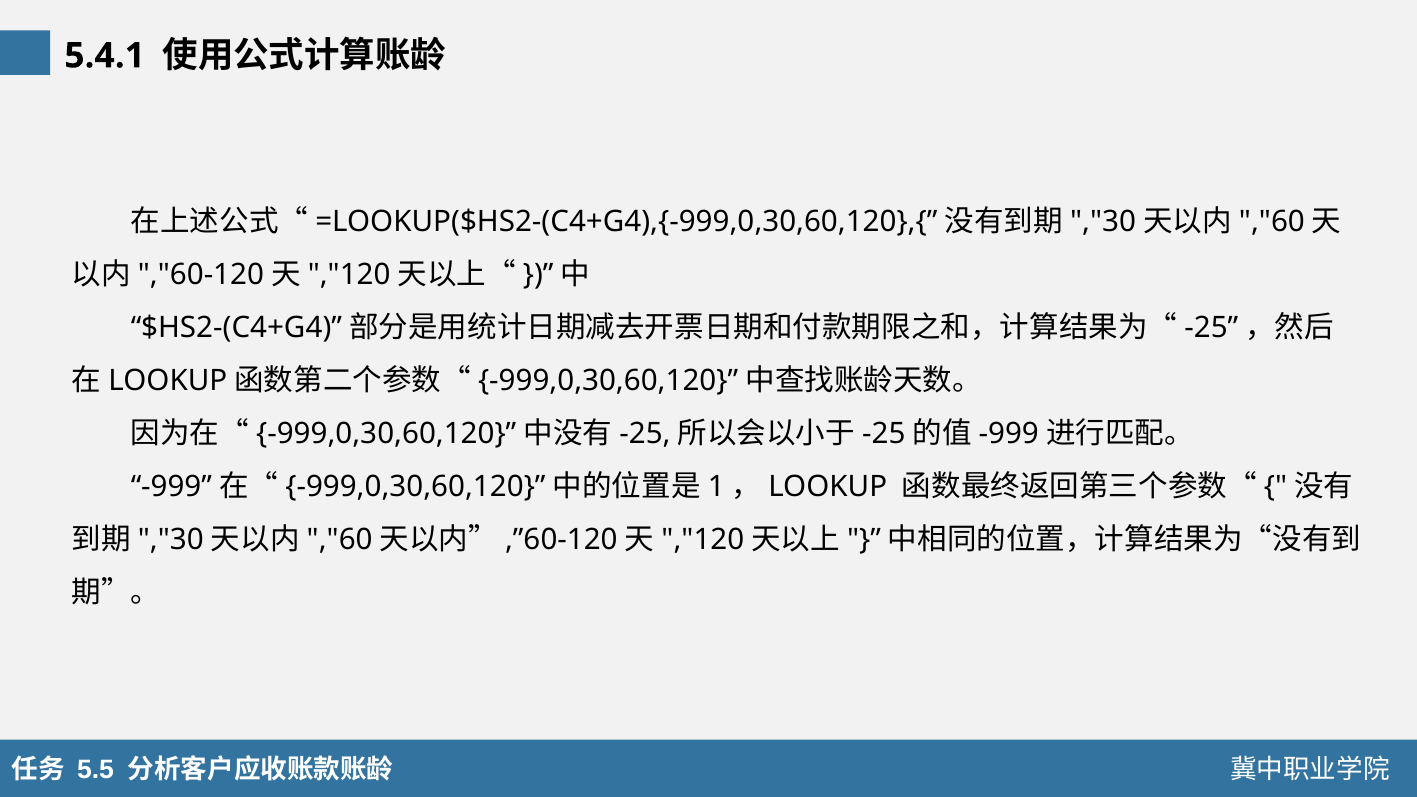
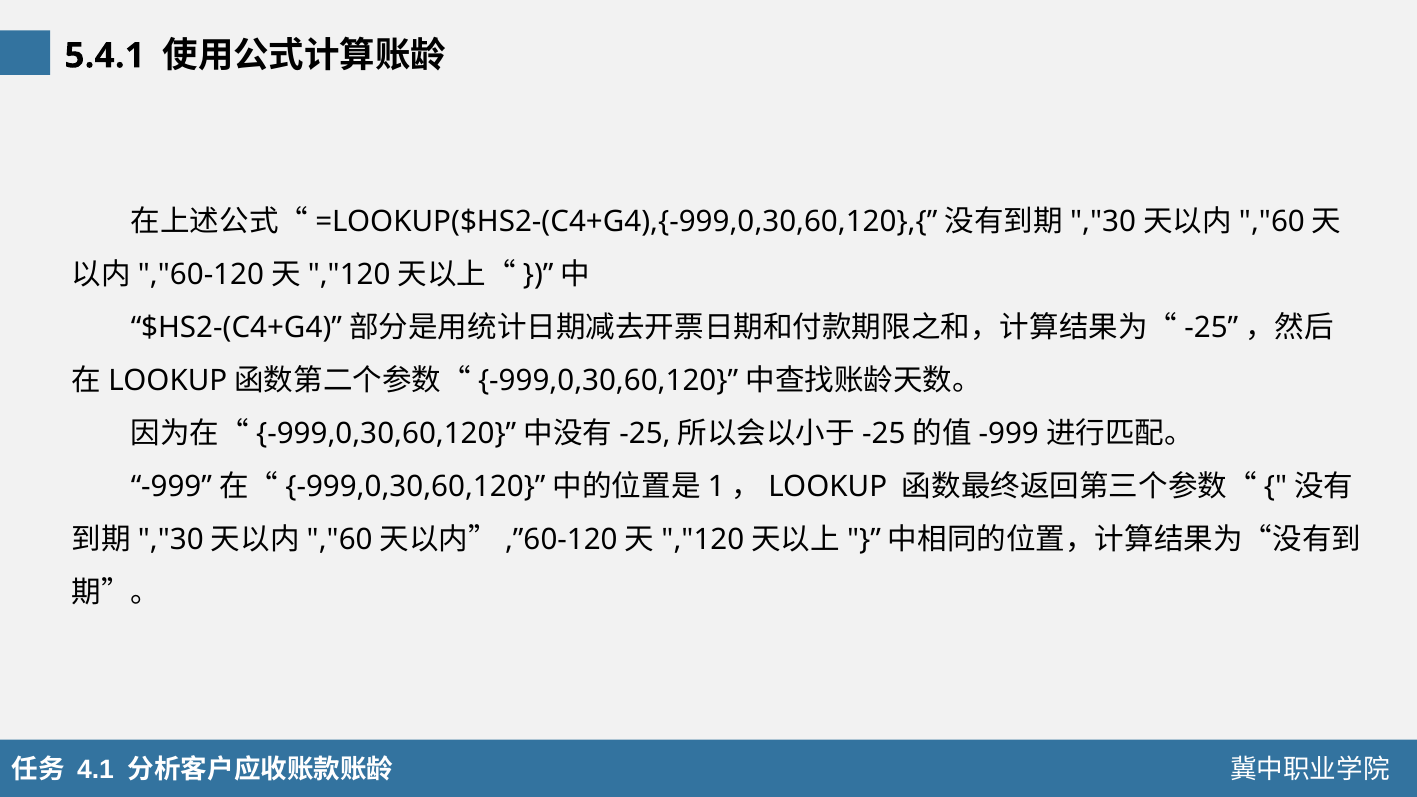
5.5: 5.5 -> 4.1
